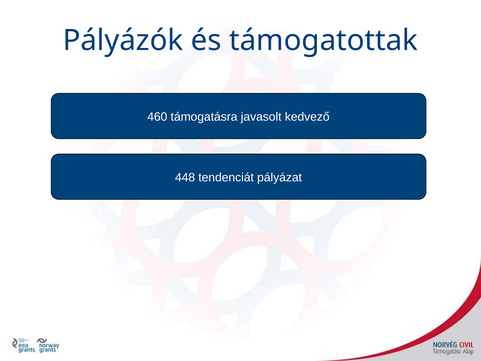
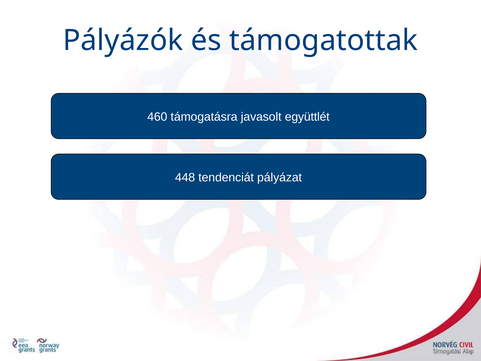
kedvező: kedvező -> együttlét
